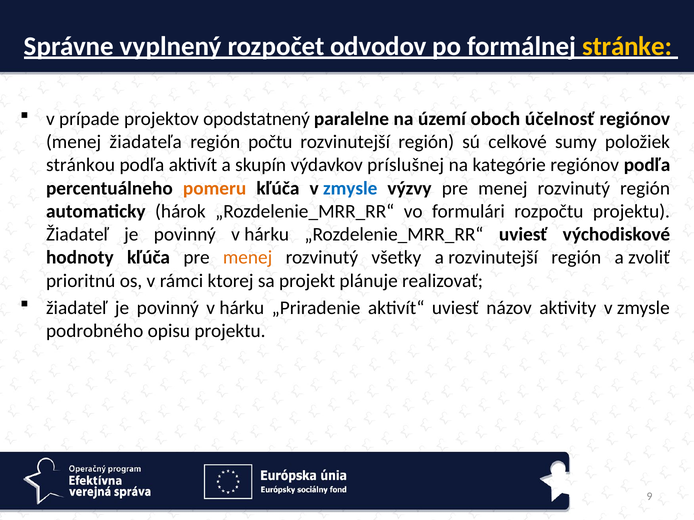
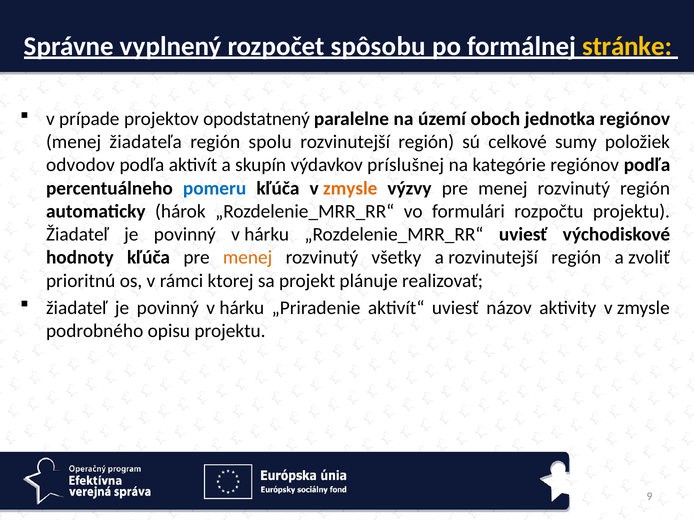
odvodov: odvodov -> spôsobu
účelnosť: účelnosť -> jednotka
počtu: počtu -> spolu
stránkou: stránkou -> odvodov
pomeru colour: orange -> blue
zmysle at (350, 188) colour: blue -> orange
